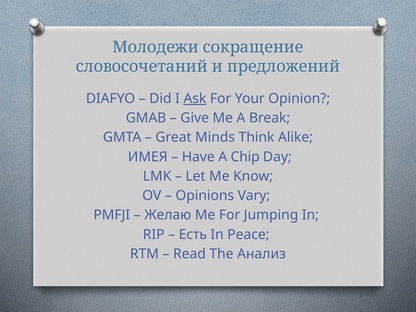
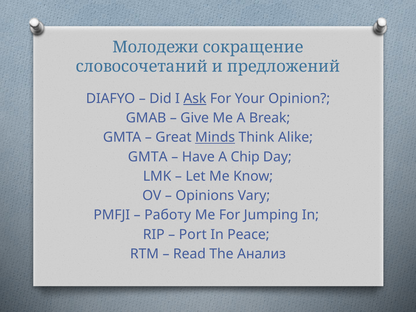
Minds underline: none -> present
ИМЕЯ at (148, 157): ИМЕЯ -> GMTA
Желаю: Желаю -> Работу
Есть: Есть -> Port
